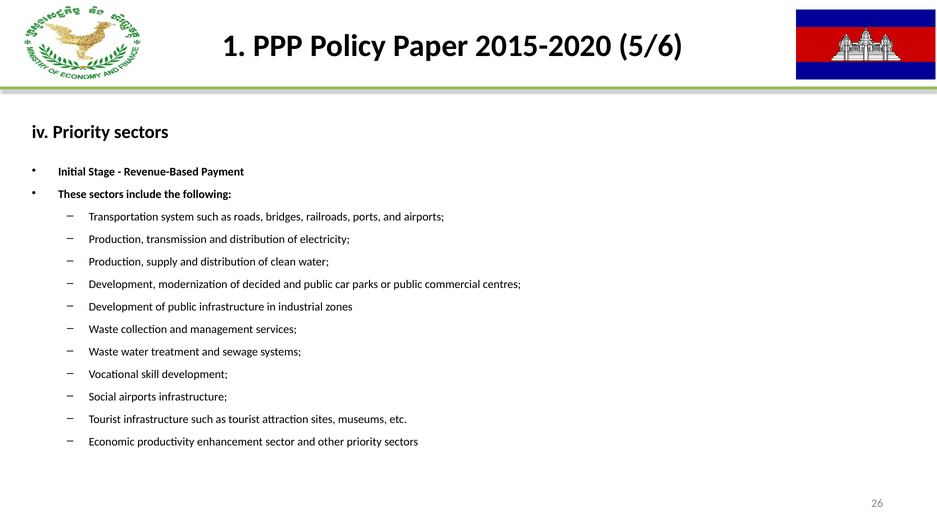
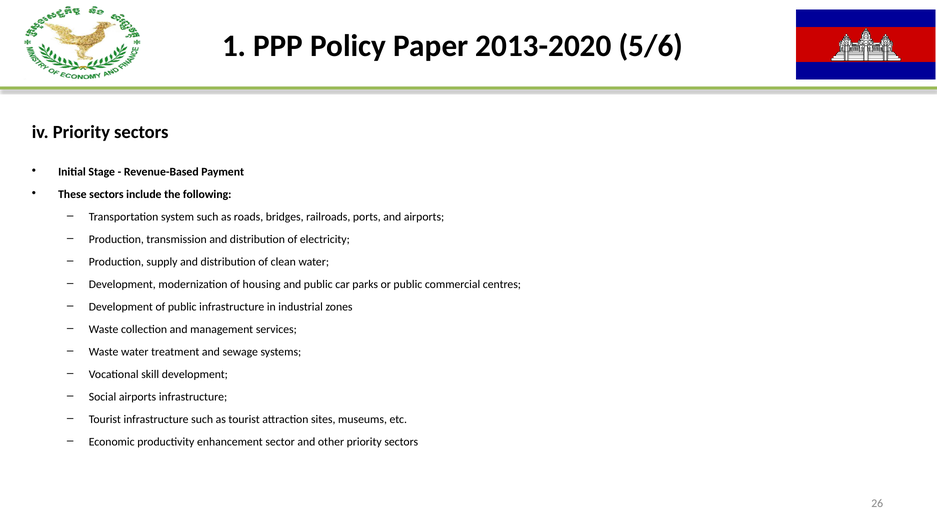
2015-2020: 2015-2020 -> 2013-2020
decided: decided -> housing
